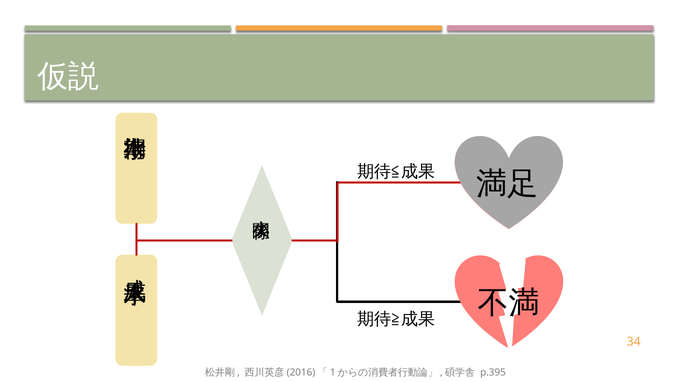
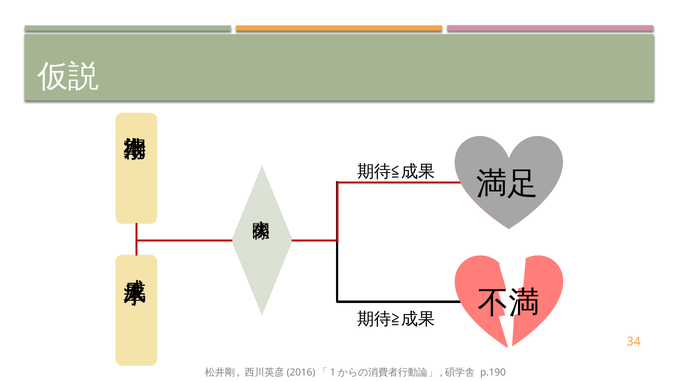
p.395: p.395 -> p.190
